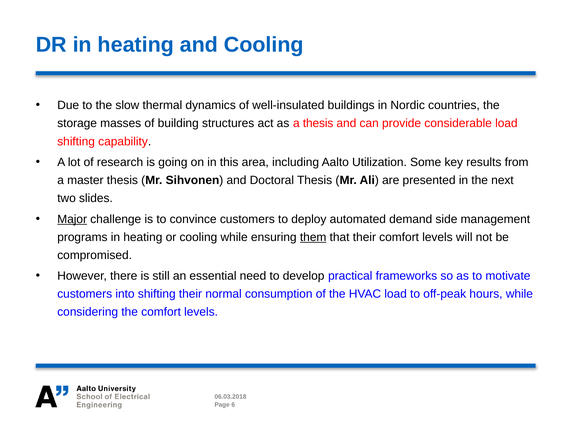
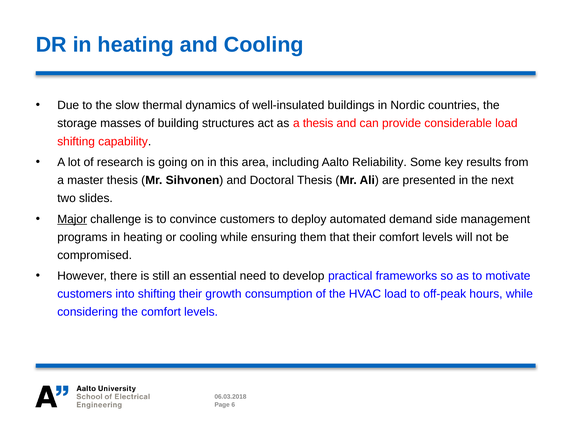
Utilization: Utilization -> Reliability
them underline: present -> none
normal: normal -> growth
